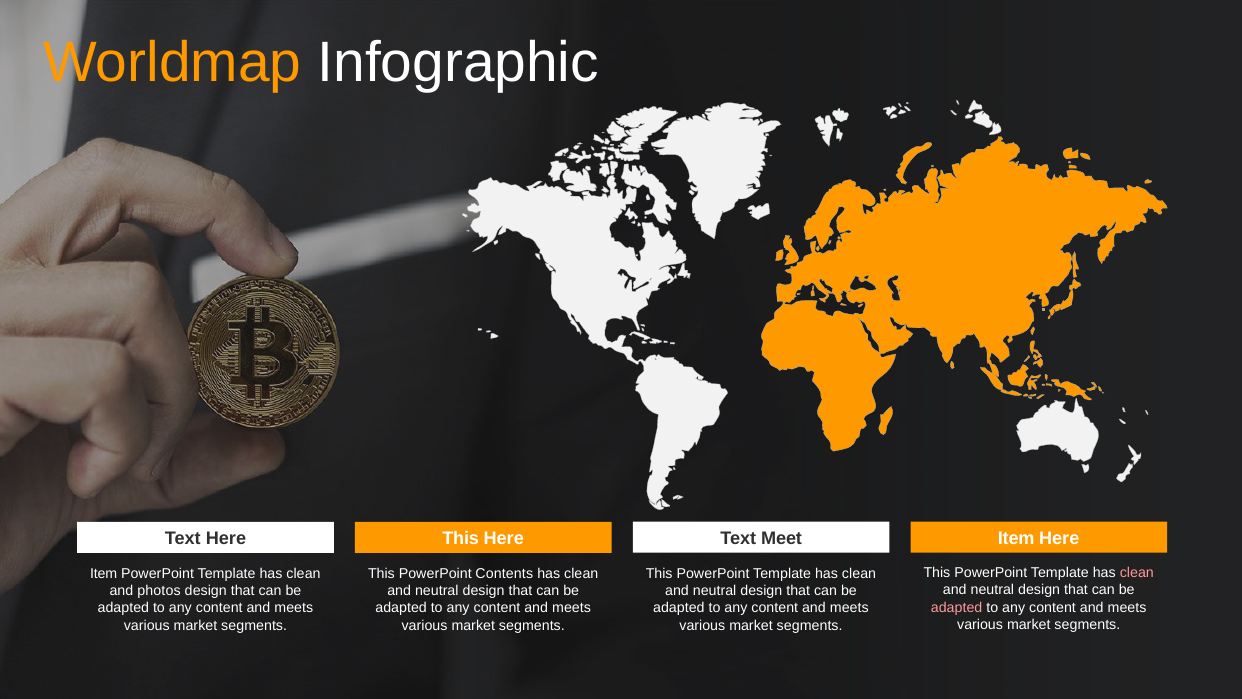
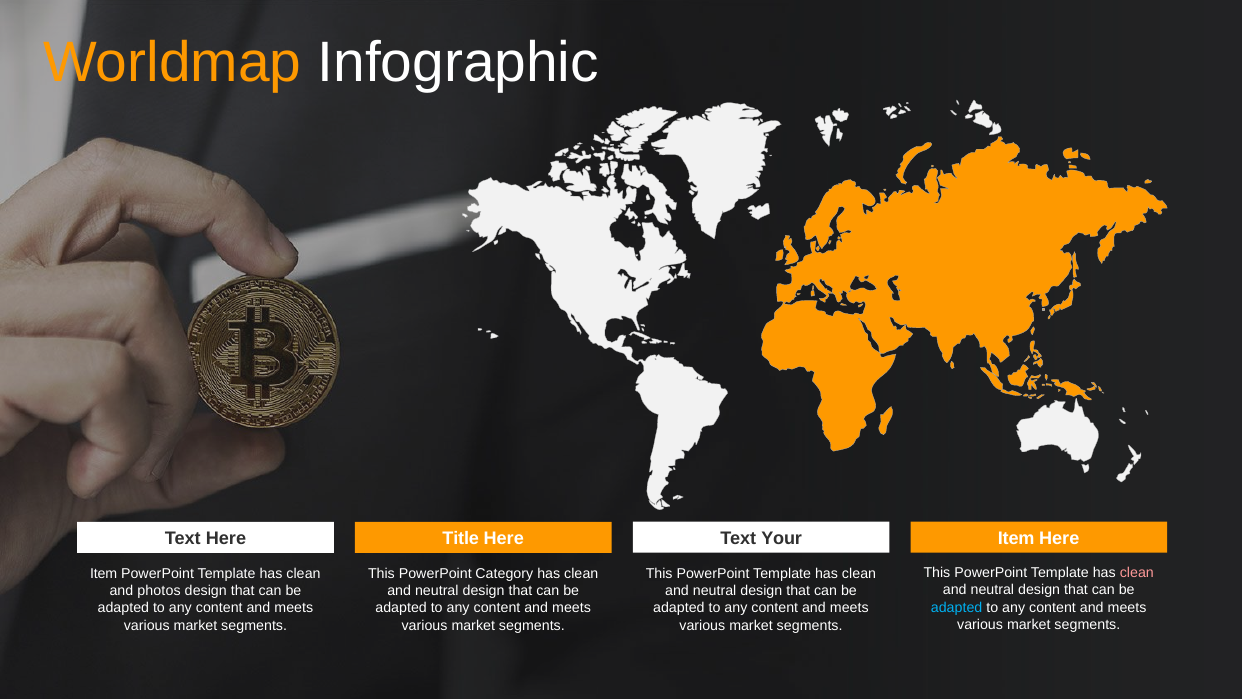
Meet: Meet -> Your
This at (461, 538): This -> Title
Contents: Contents -> Category
adapted at (957, 607) colour: pink -> light blue
